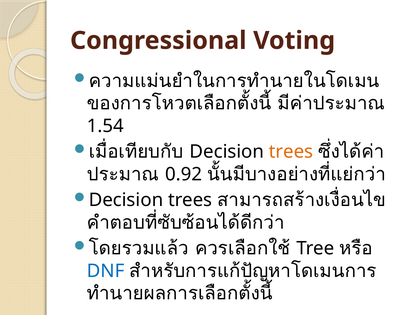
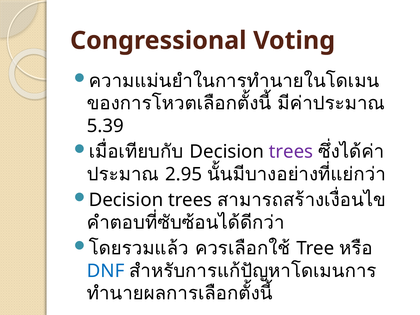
1.54: 1.54 -> 5.39
trees at (291, 152) colour: orange -> purple
0.92: 0.92 -> 2.95
